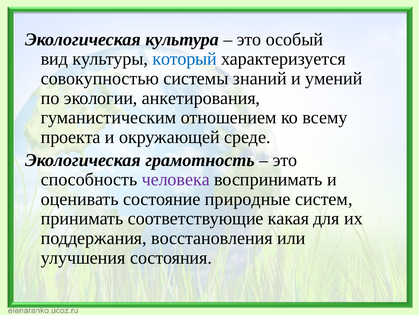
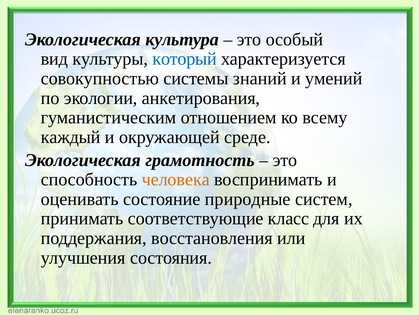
проекта: проекта -> каждый
человека colour: purple -> orange
какая: какая -> класс
